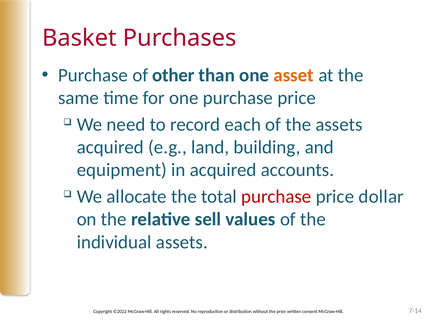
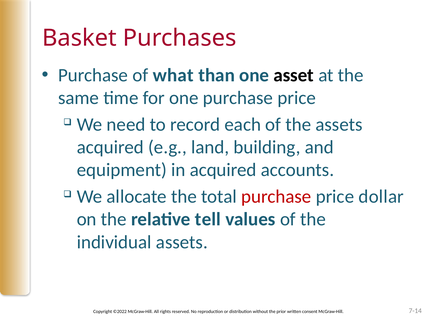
other: other -> what
asset colour: orange -> black
sell: sell -> tell
